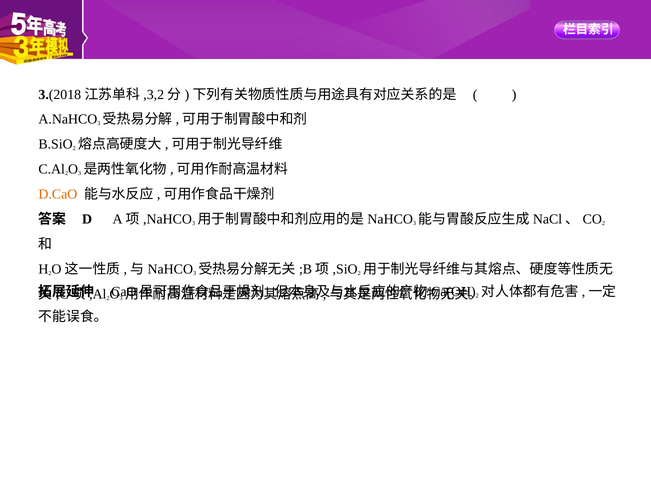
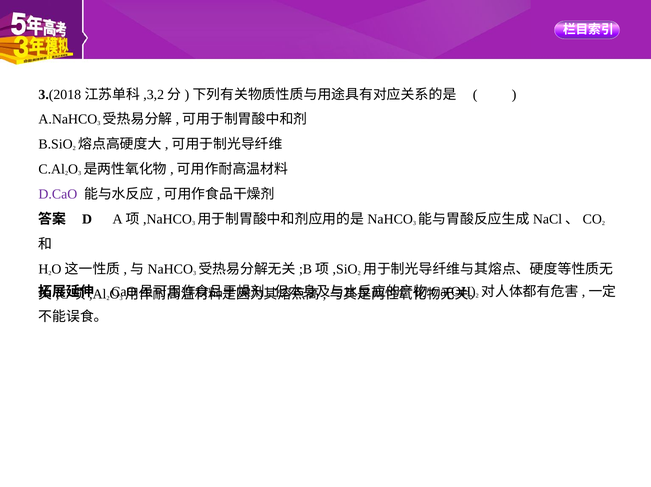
D.CaO colour: orange -> purple
